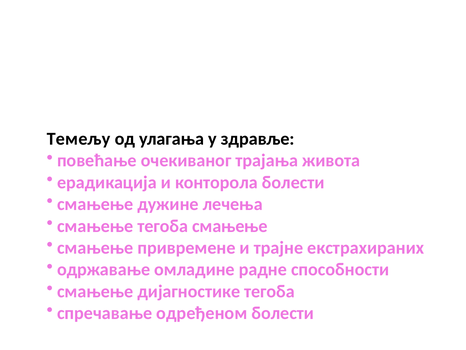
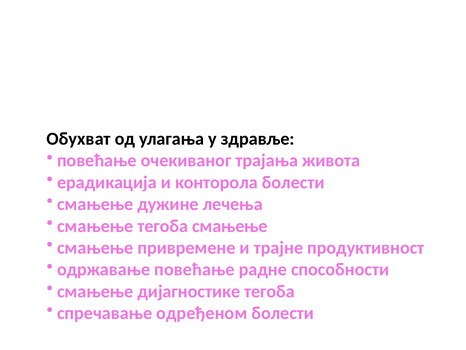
Темељу: Темељу -> Обухват
екстрахираних: екстрахираних -> продуктивност
одржавање омладине: омладине -> повећање
